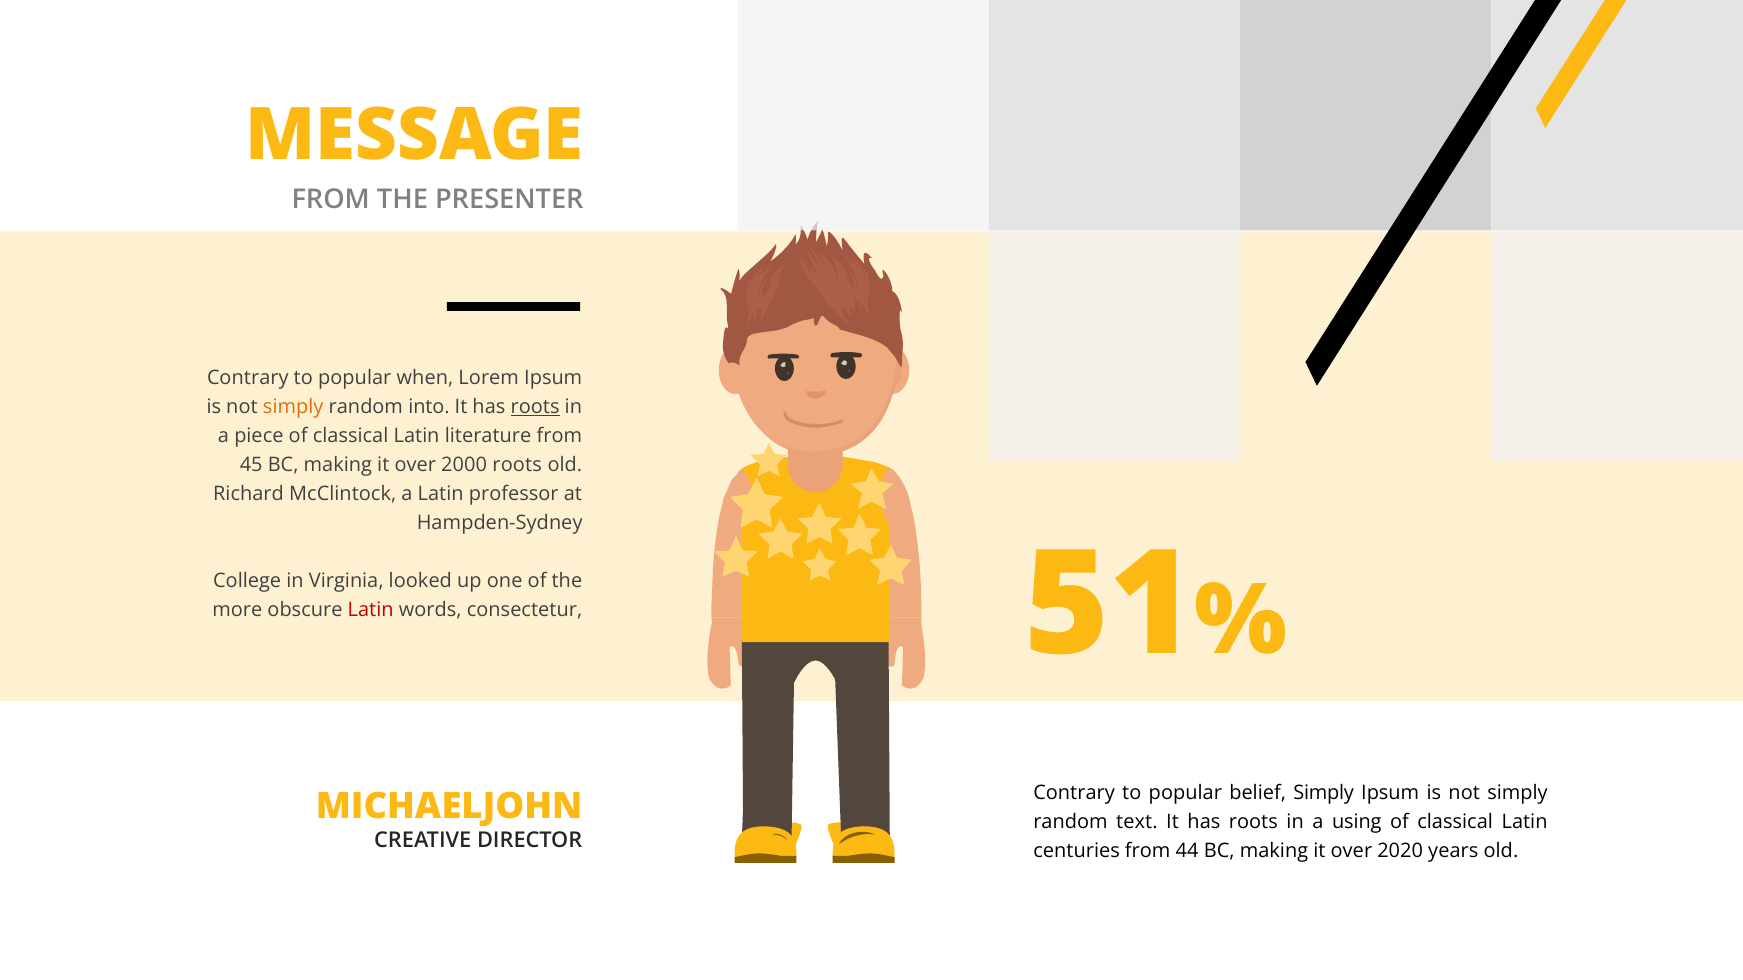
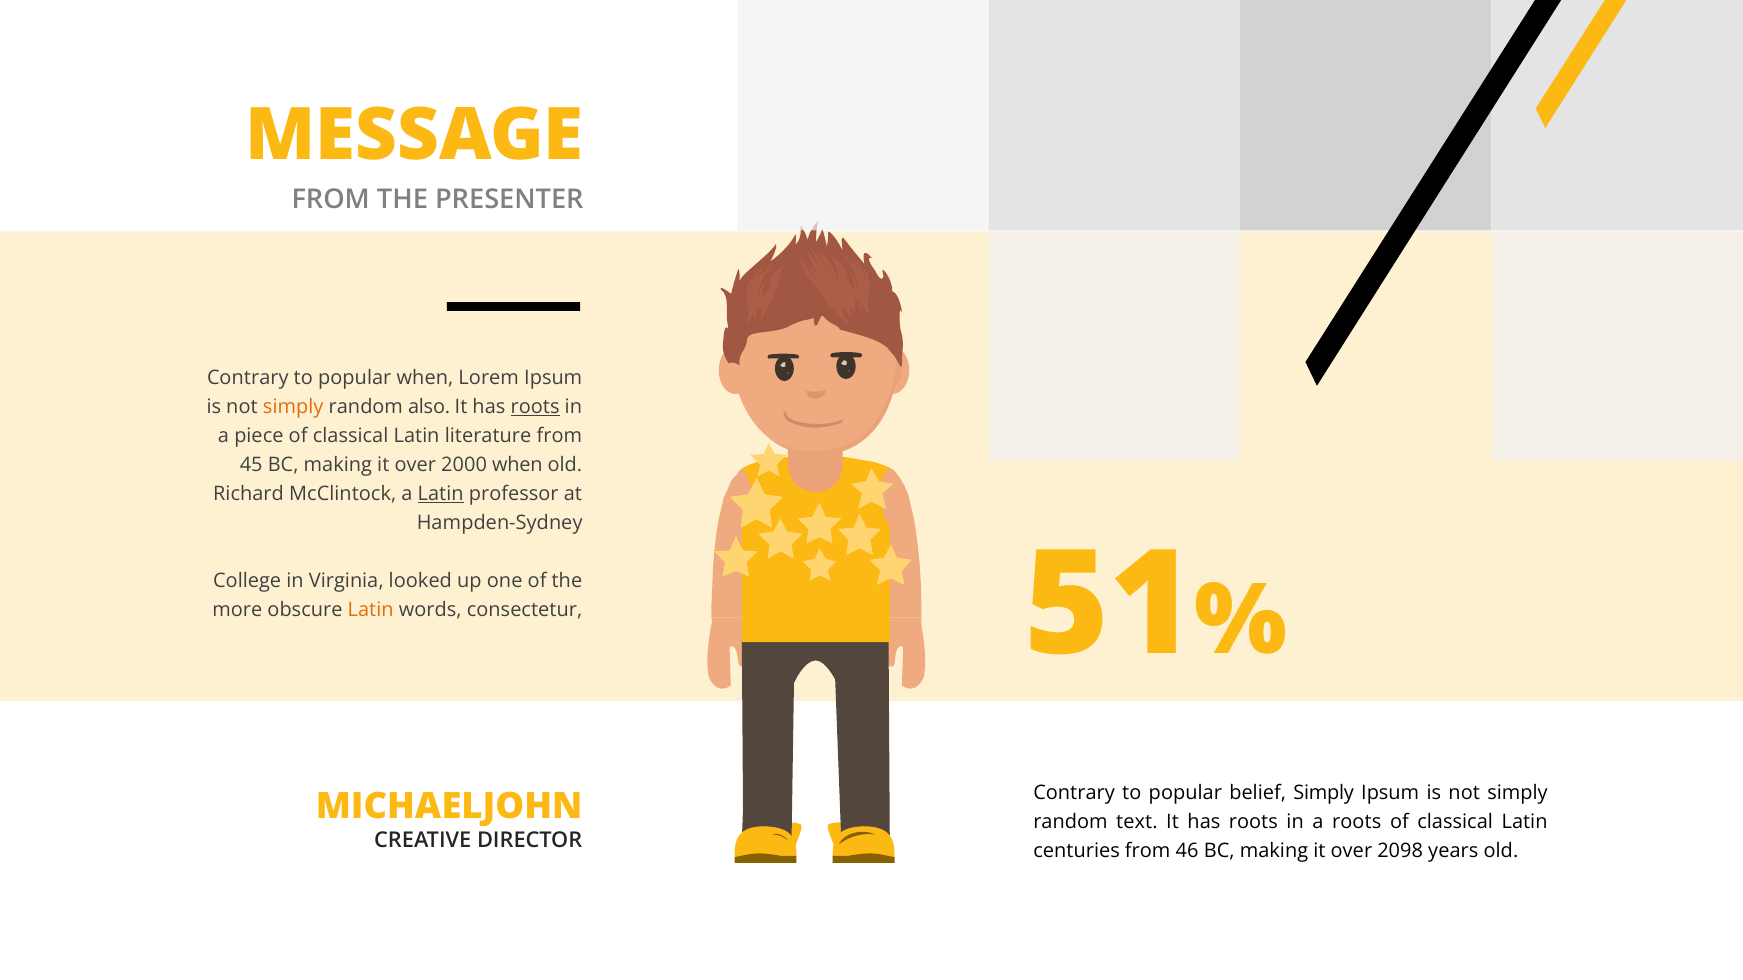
into: into -> also
2000 roots: roots -> when
Latin at (441, 494) underline: none -> present
Latin at (371, 610) colour: red -> orange
a using: using -> roots
44: 44 -> 46
2020: 2020 -> 2098
